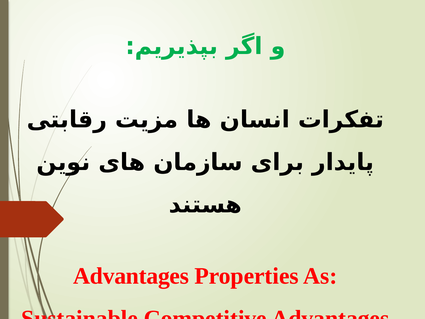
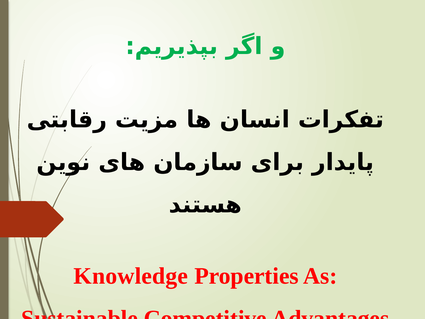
Advantages at (131, 276): Advantages -> Knowledge
